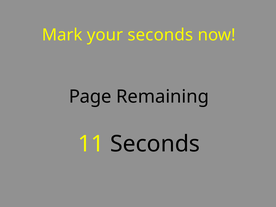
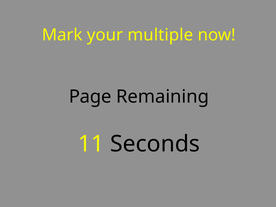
your seconds: seconds -> multiple
